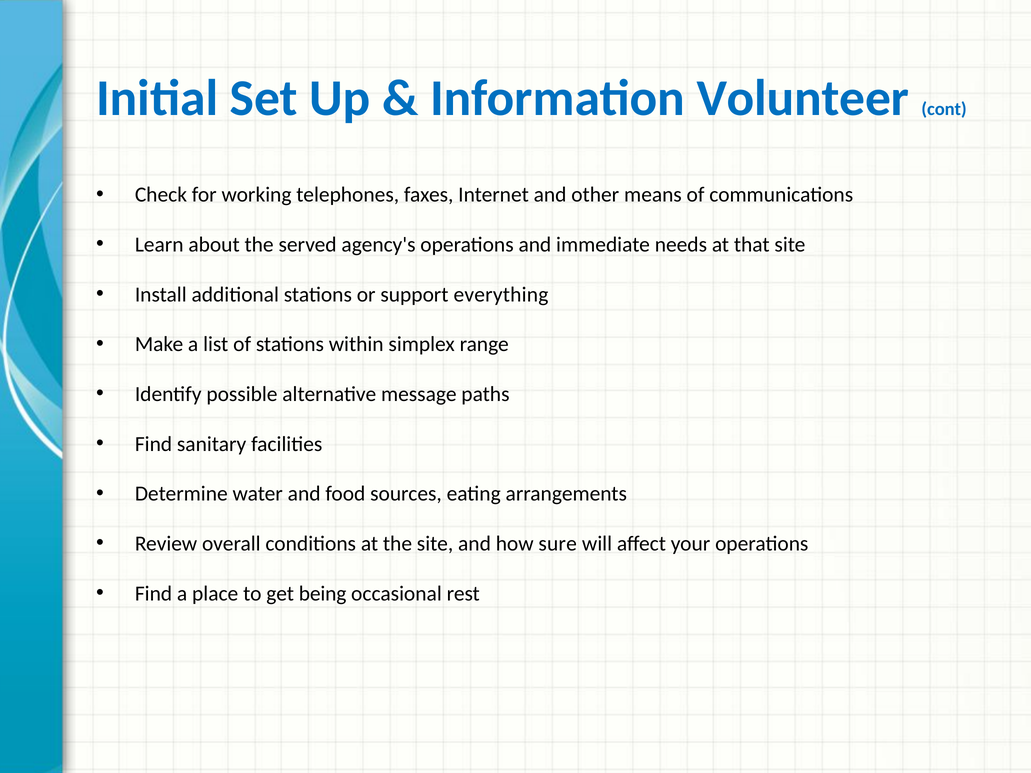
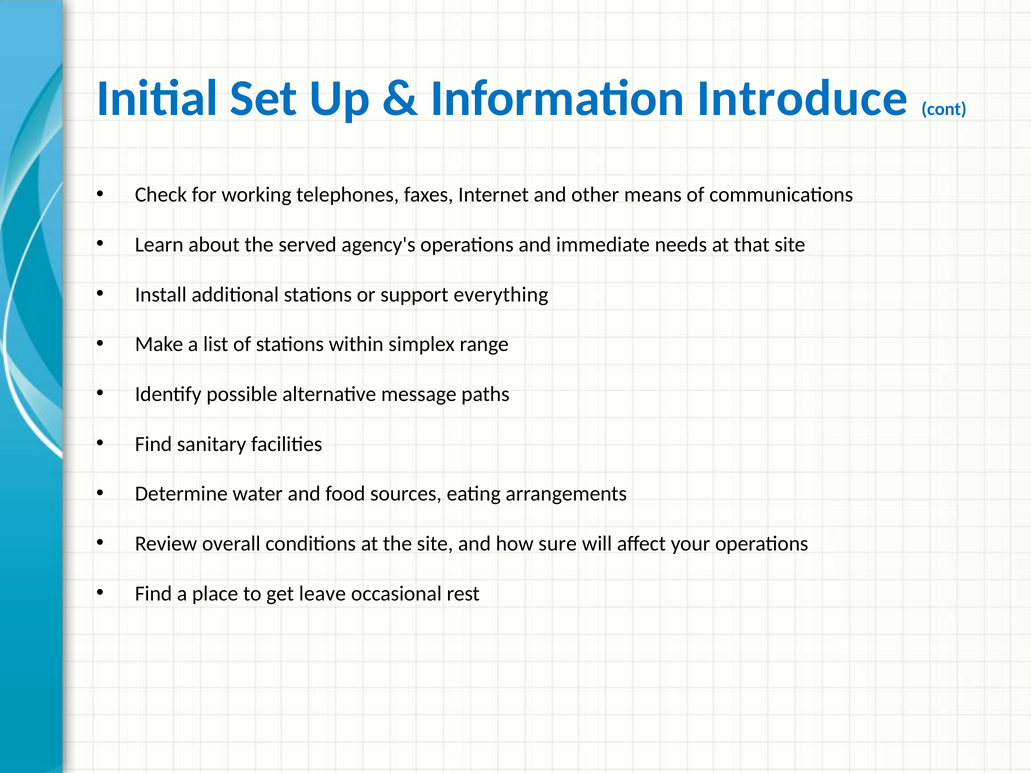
Volunteer: Volunteer -> Introduce
being: being -> leave
